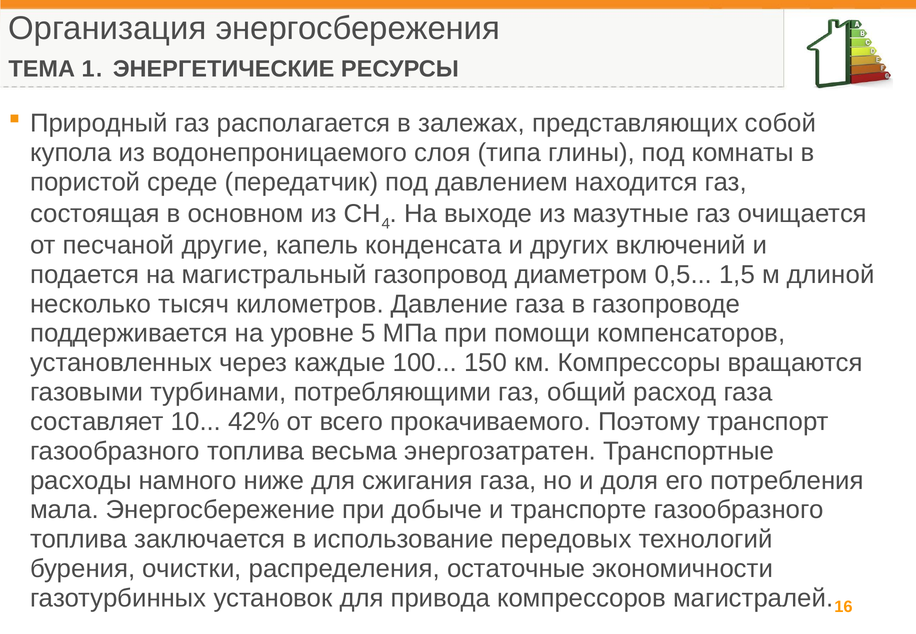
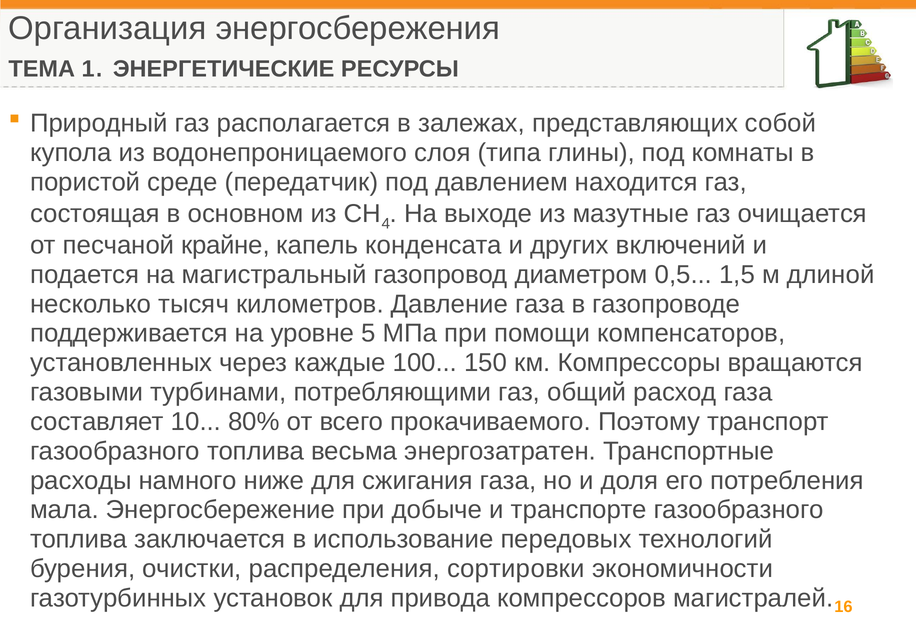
другие: другие -> крайне
42%: 42% -> 80%
остаточные: остаточные -> сортировки
